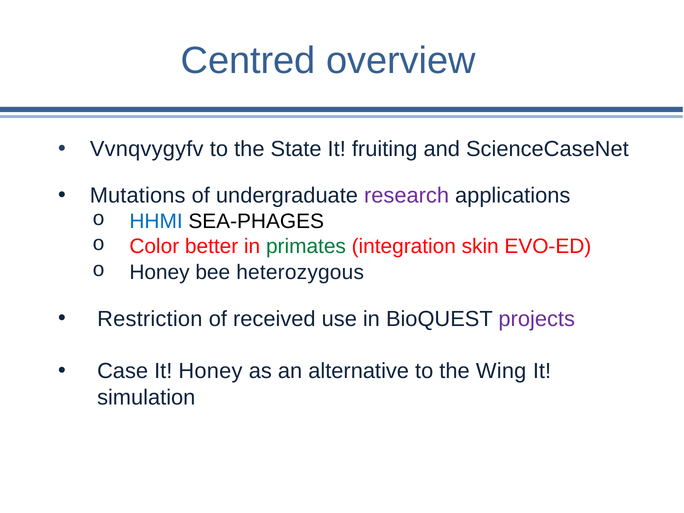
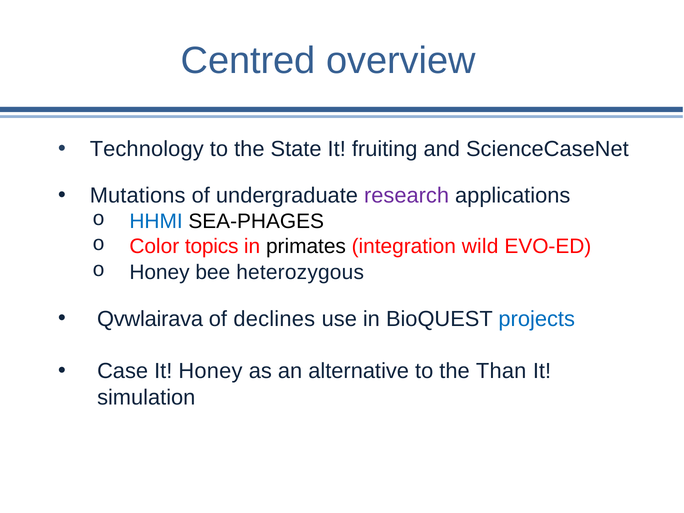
Vvnqvygyfv: Vvnqvygyfv -> Technology
better: better -> topics
primates colour: green -> black
skin: skin -> wild
Restriction: Restriction -> Qvwlairava
received: received -> declines
projects colour: purple -> blue
Wing: Wing -> Than
